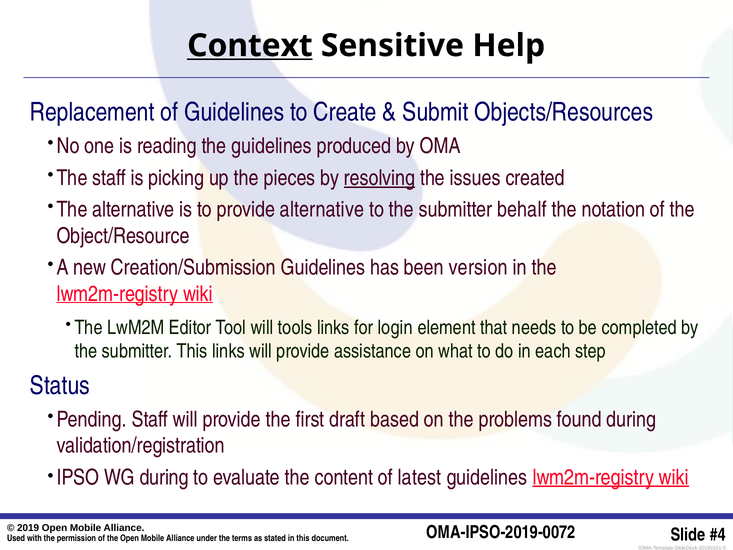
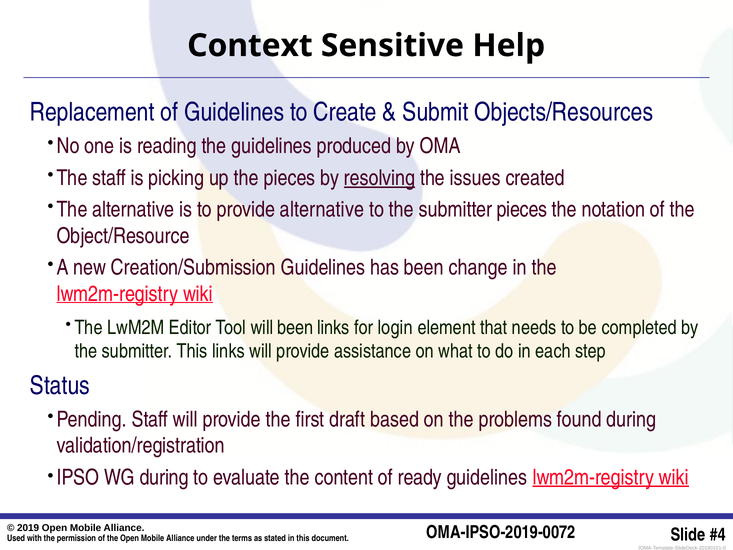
Context underline: present -> none
submitter behalf: behalf -> pieces
version: version -> change
will tools: tools -> been
latest: latest -> ready
